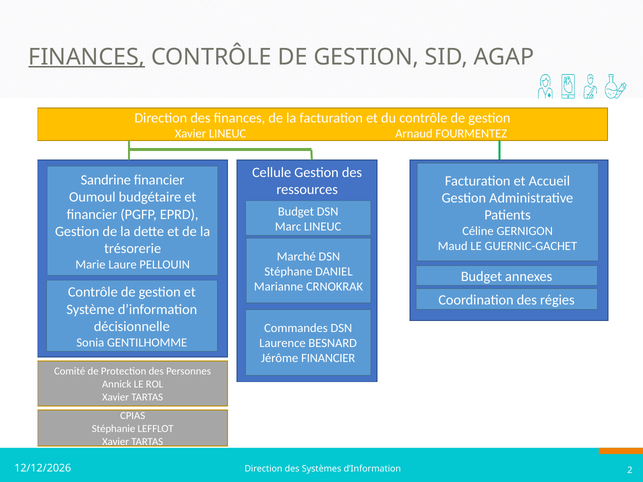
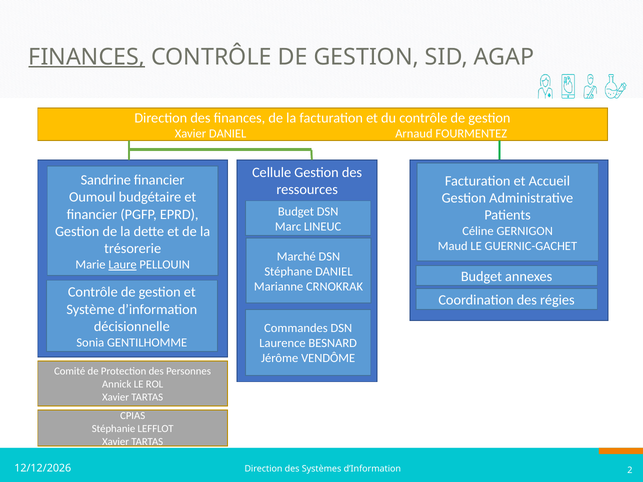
Xavier LINEUC: LINEUC -> DANIEL
Laure underline: none -> present
Jérôme FINANCIER: FINANCIER -> VENDÔME
